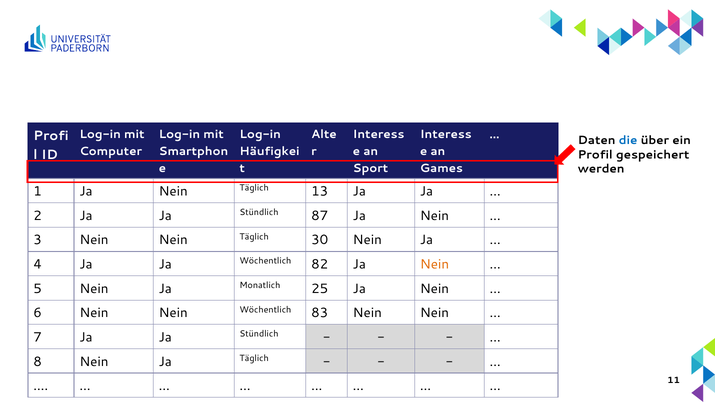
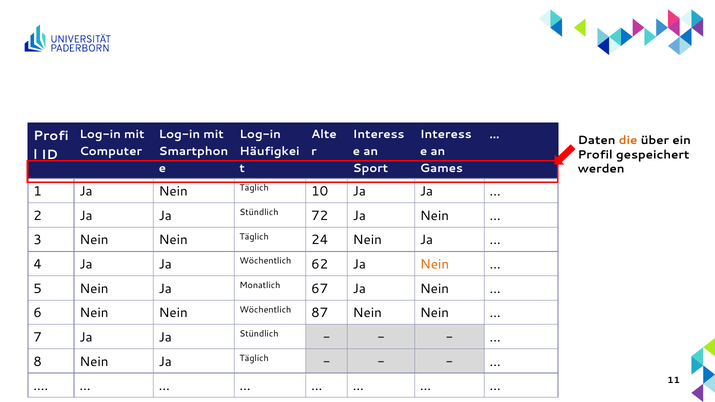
die colour: blue -> orange
13: 13 -> 10
87: 87 -> 72
30: 30 -> 24
82: 82 -> 62
25: 25 -> 67
83: 83 -> 87
